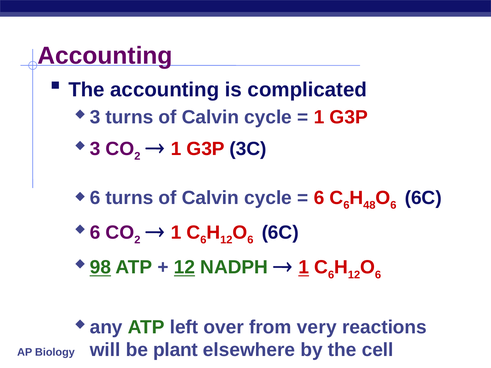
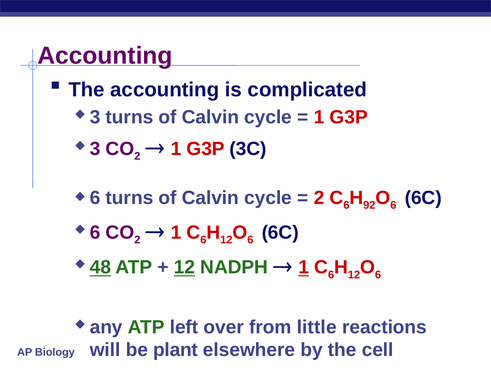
6 at (319, 198): 6 -> 2
48: 48 -> 92
98: 98 -> 48
very: very -> little
